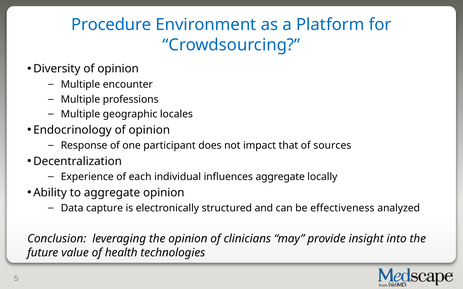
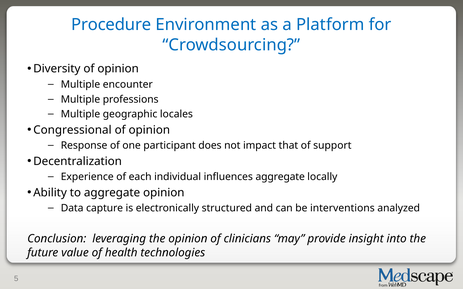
Endocrinology: Endocrinology -> Congressional
sources: sources -> support
effectiveness: effectiveness -> interventions
